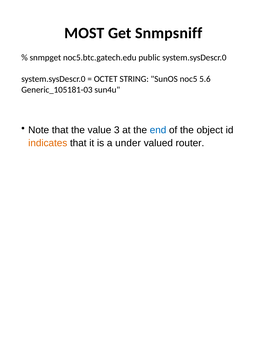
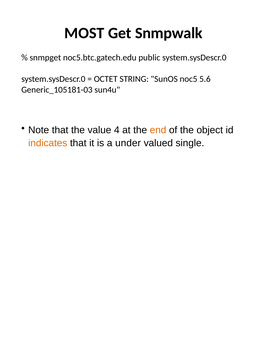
Snmpsniff: Snmpsniff -> Snmpwalk
3: 3 -> 4
end colour: blue -> orange
router: router -> single
